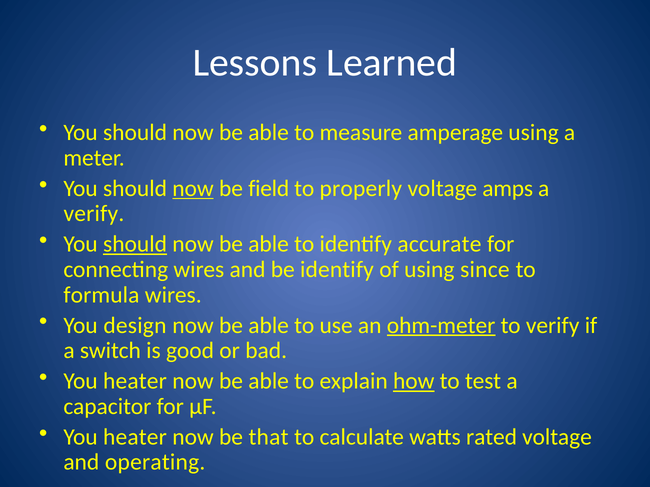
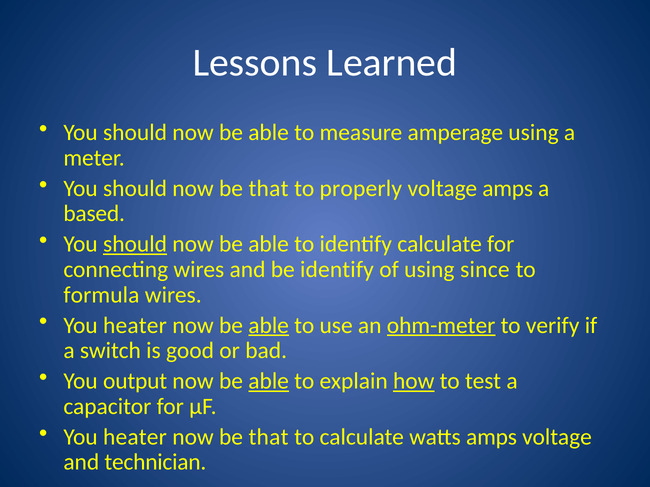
now at (193, 189) underline: present -> none
field at (269, 189): field -> that
verify at (94, 214): verify -> based
identify accurate: accurate -> calculate
design at (135, 326): design -> heater
able at (269, 326) underline: none -> present
heater at (135, 382): heater -> output
able at (269, 382) underline: none -> present
watts rated: rated -> amps
operating: operating -> technician
